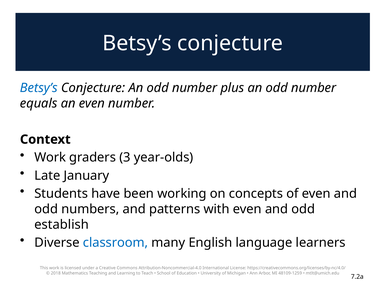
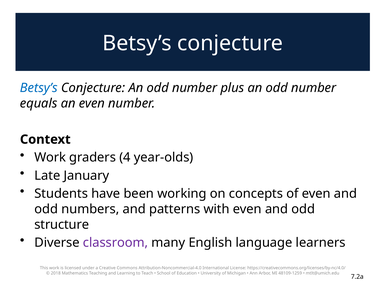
3: 3 -> 4
establish: establish -> structure
classroom colour: blue -> purple
